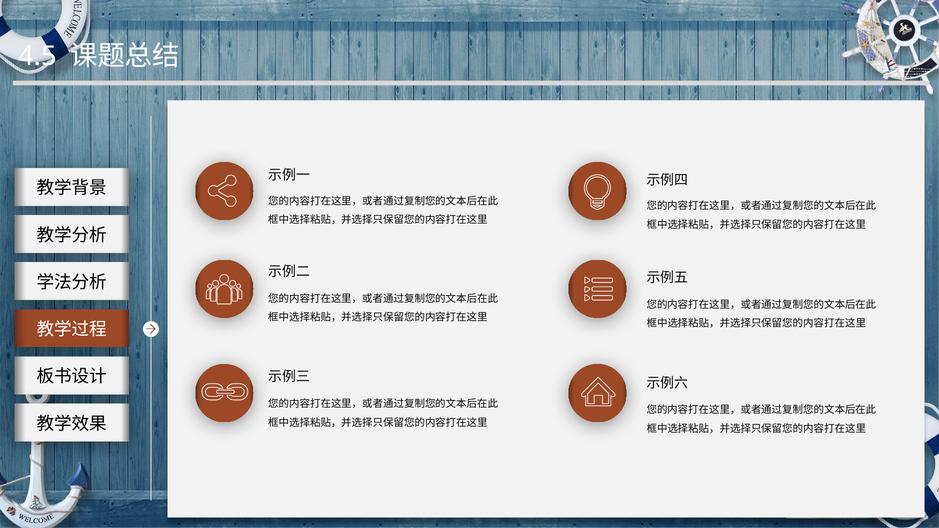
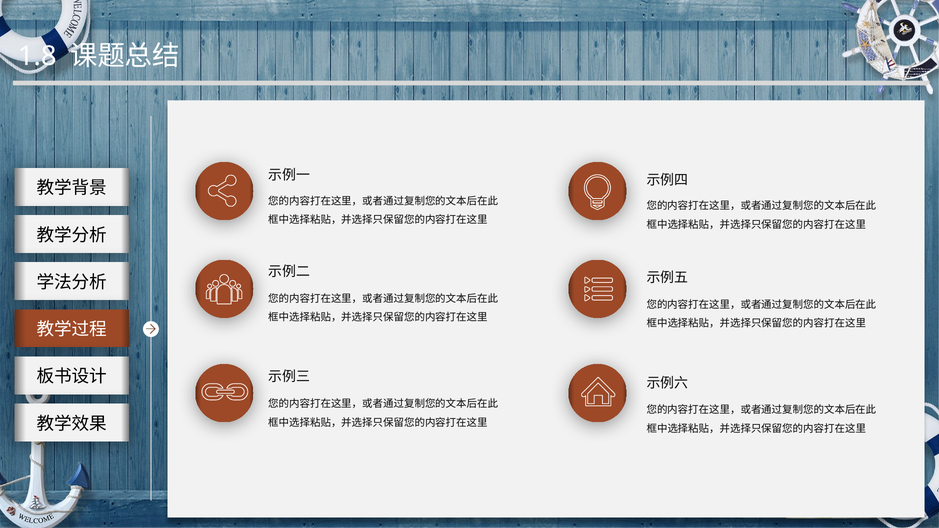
4.5: 4.5 -> 1.8
